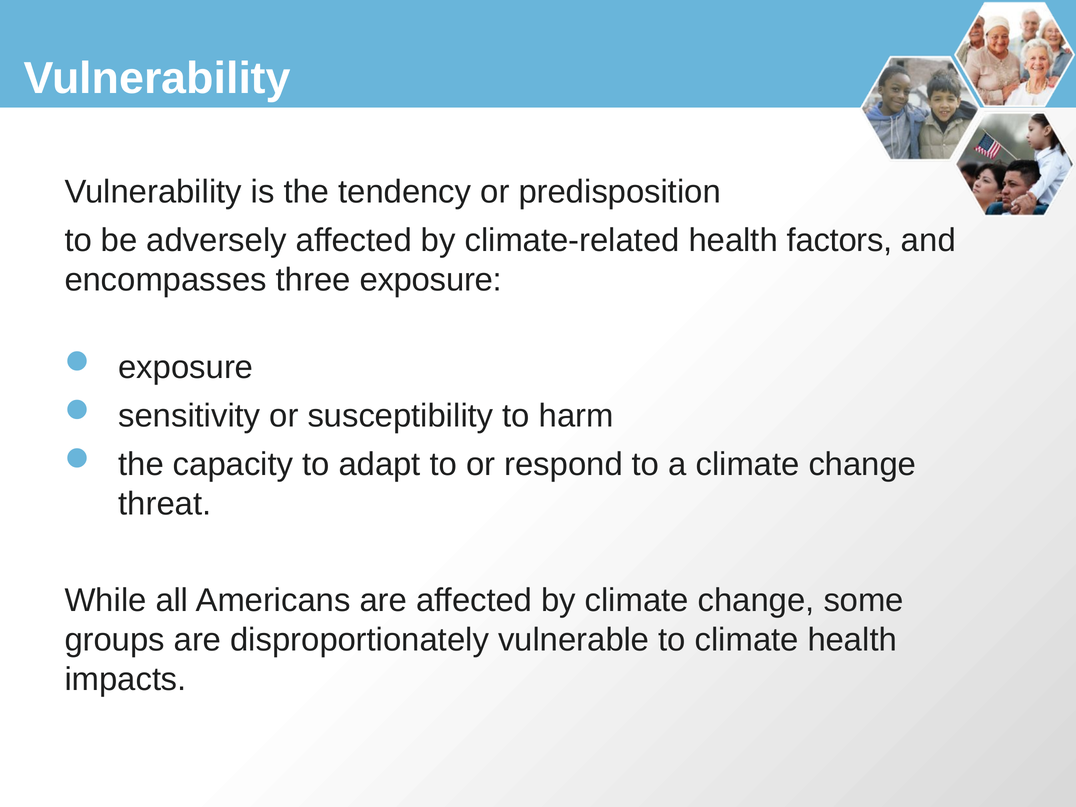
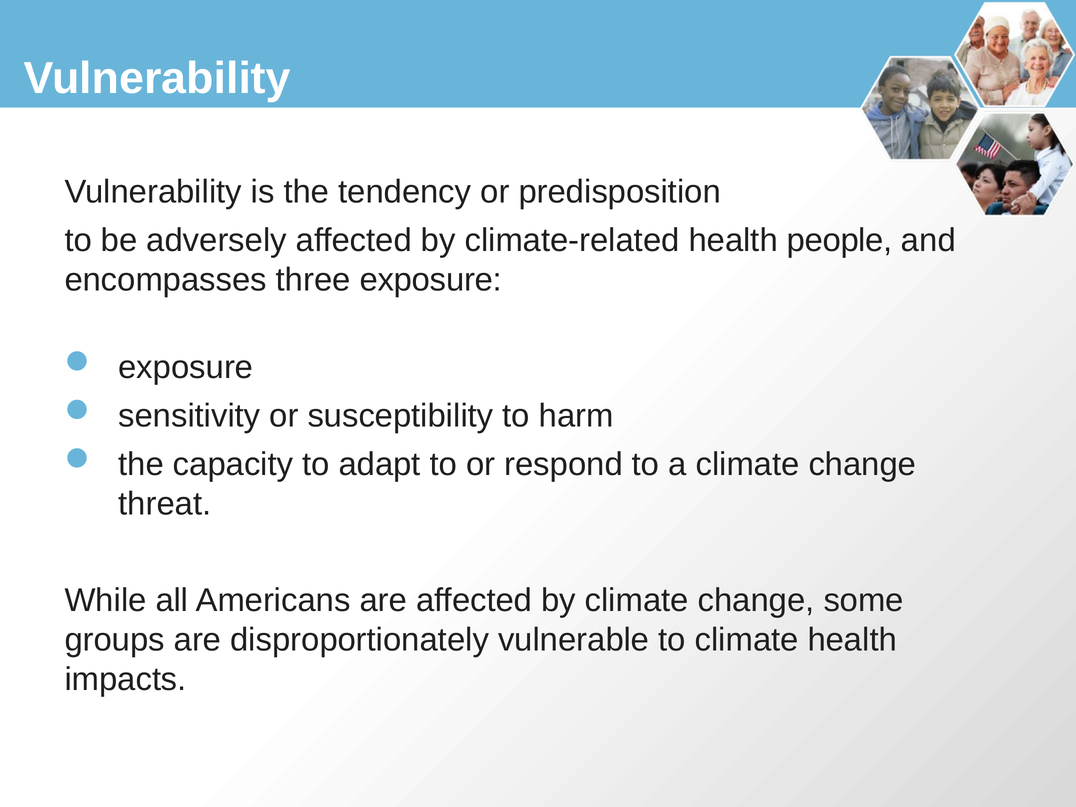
factors: factors -> people
